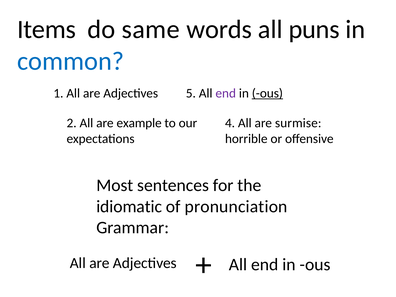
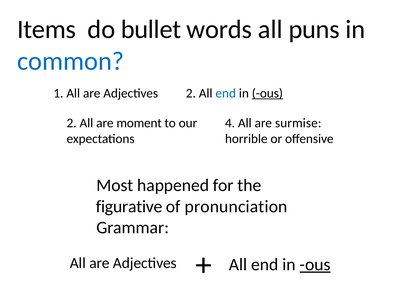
same: same -> bullet
Adjectives 5: 5 -> 2
end at (226, 93) colour: purple -> blue
example: example -> moment
sentences: sentences -> happened
idiomatic: idiomatic -> figurative
ous at (315, 265) underline: none -> present
